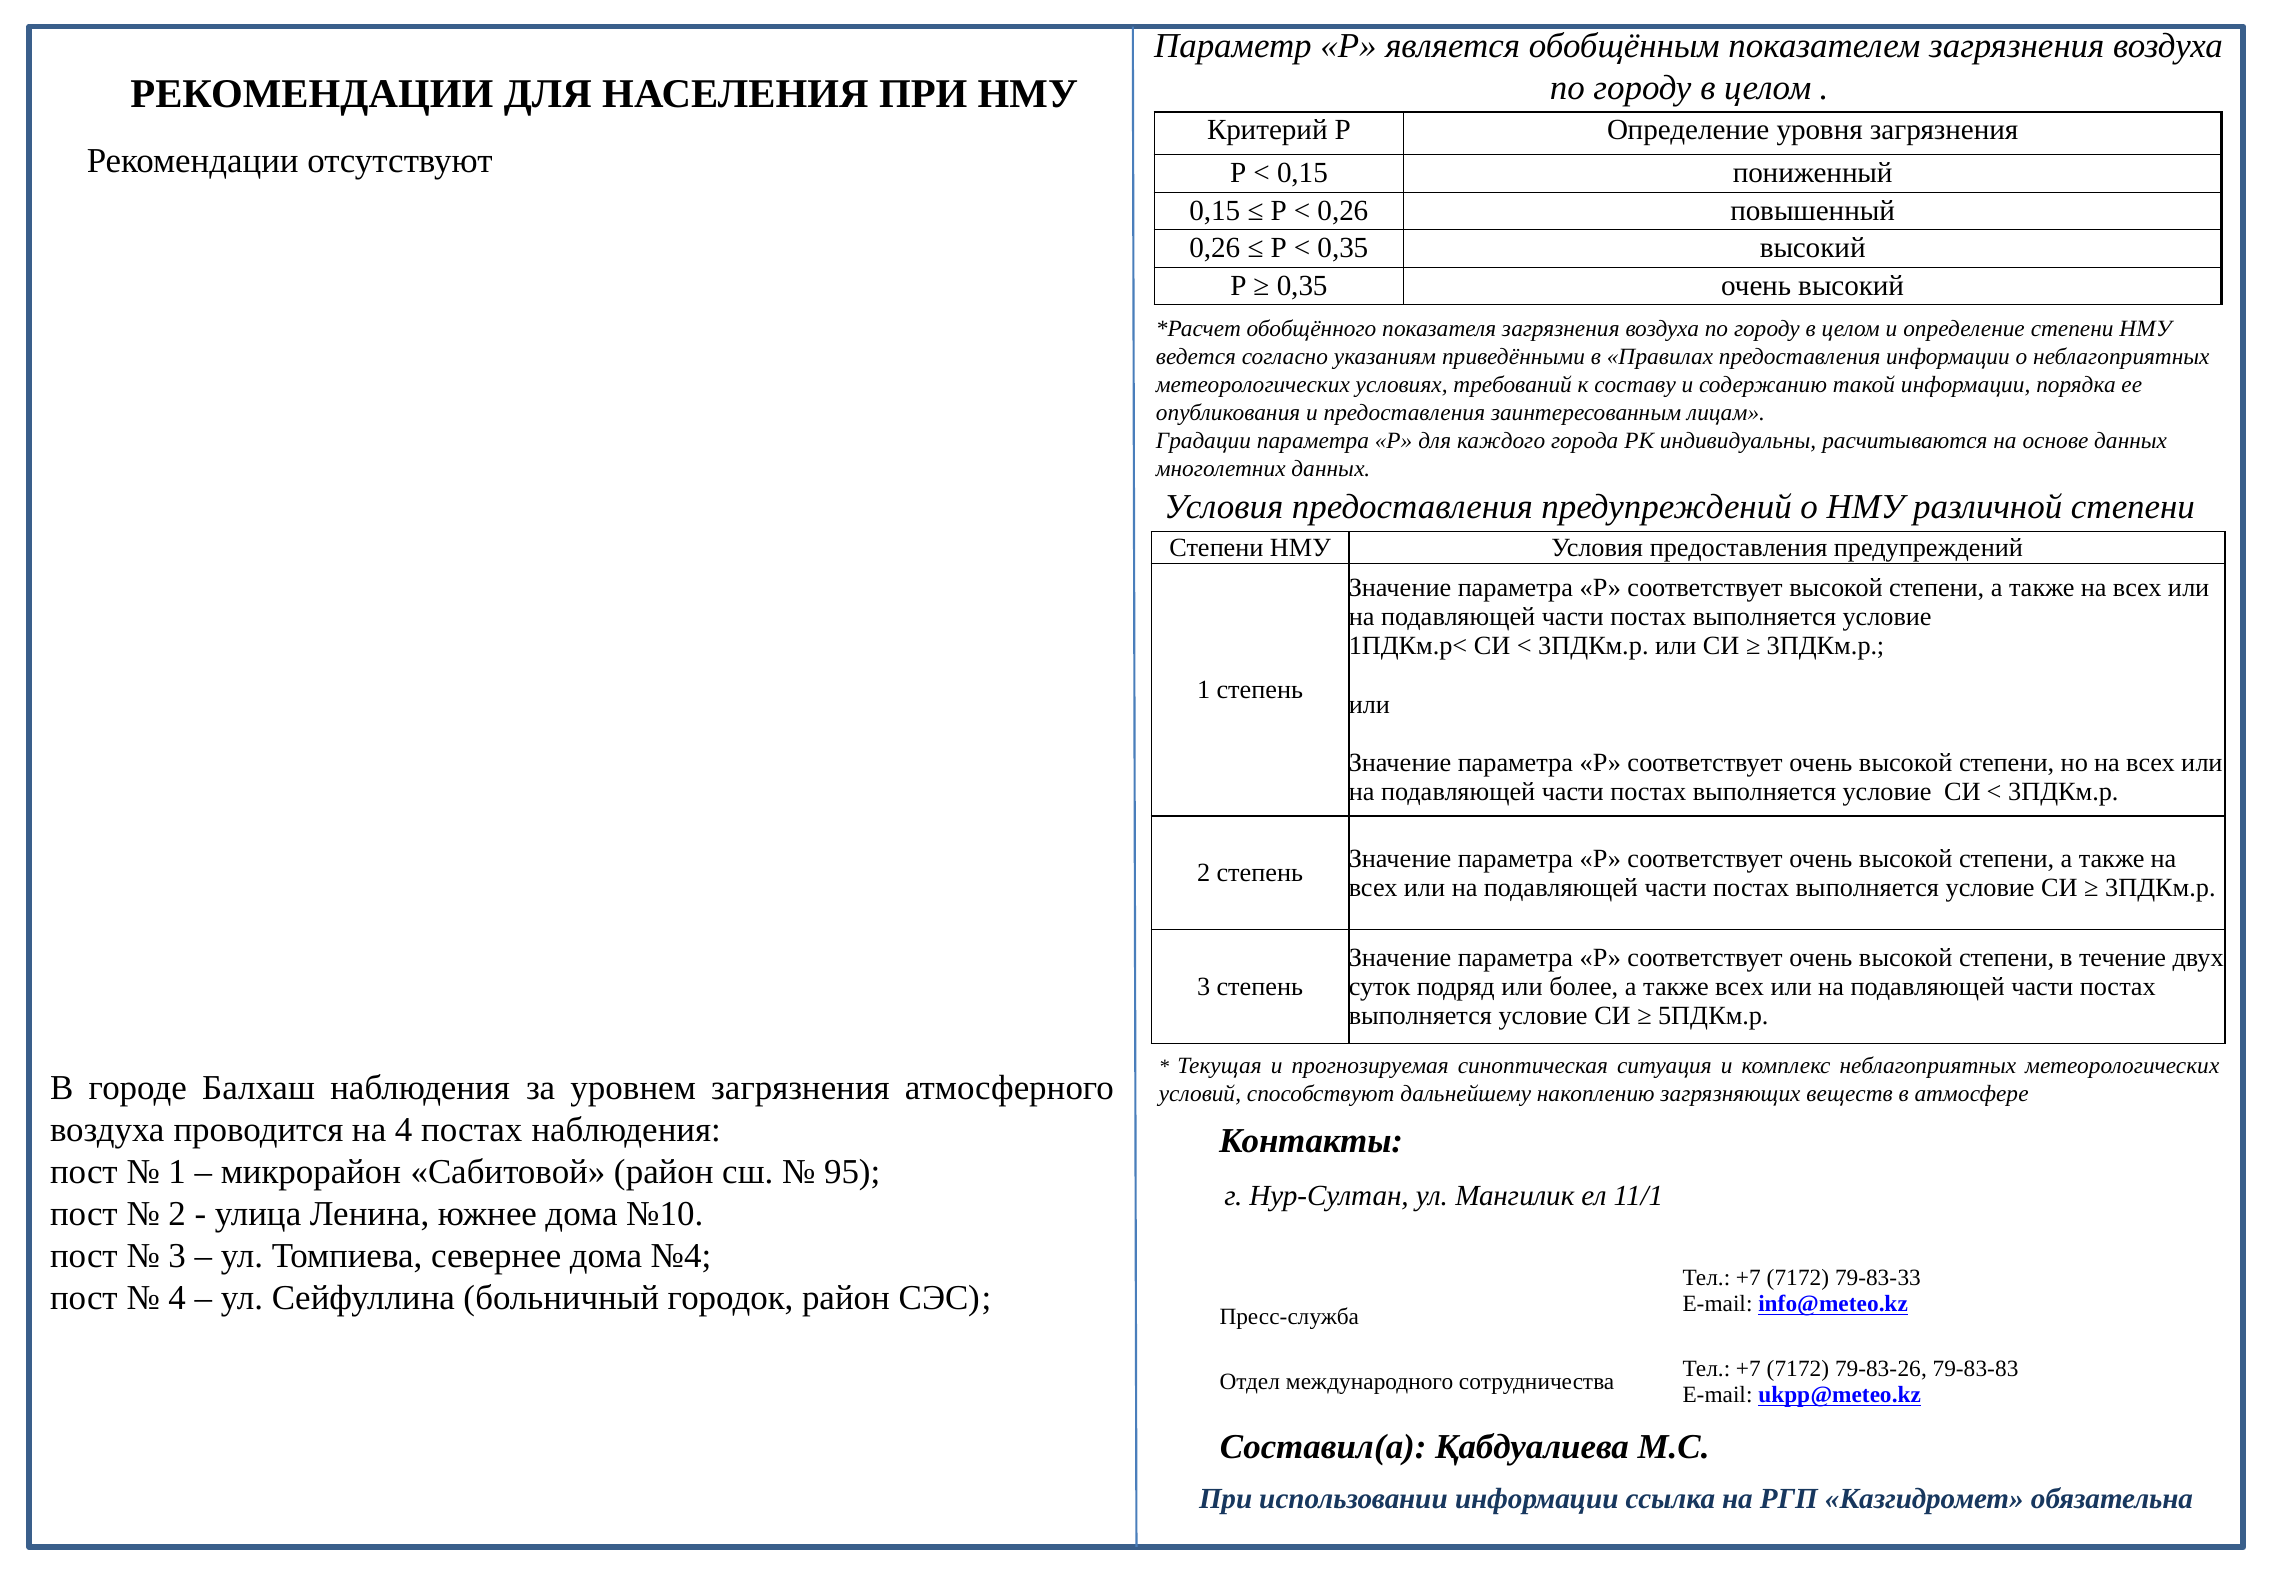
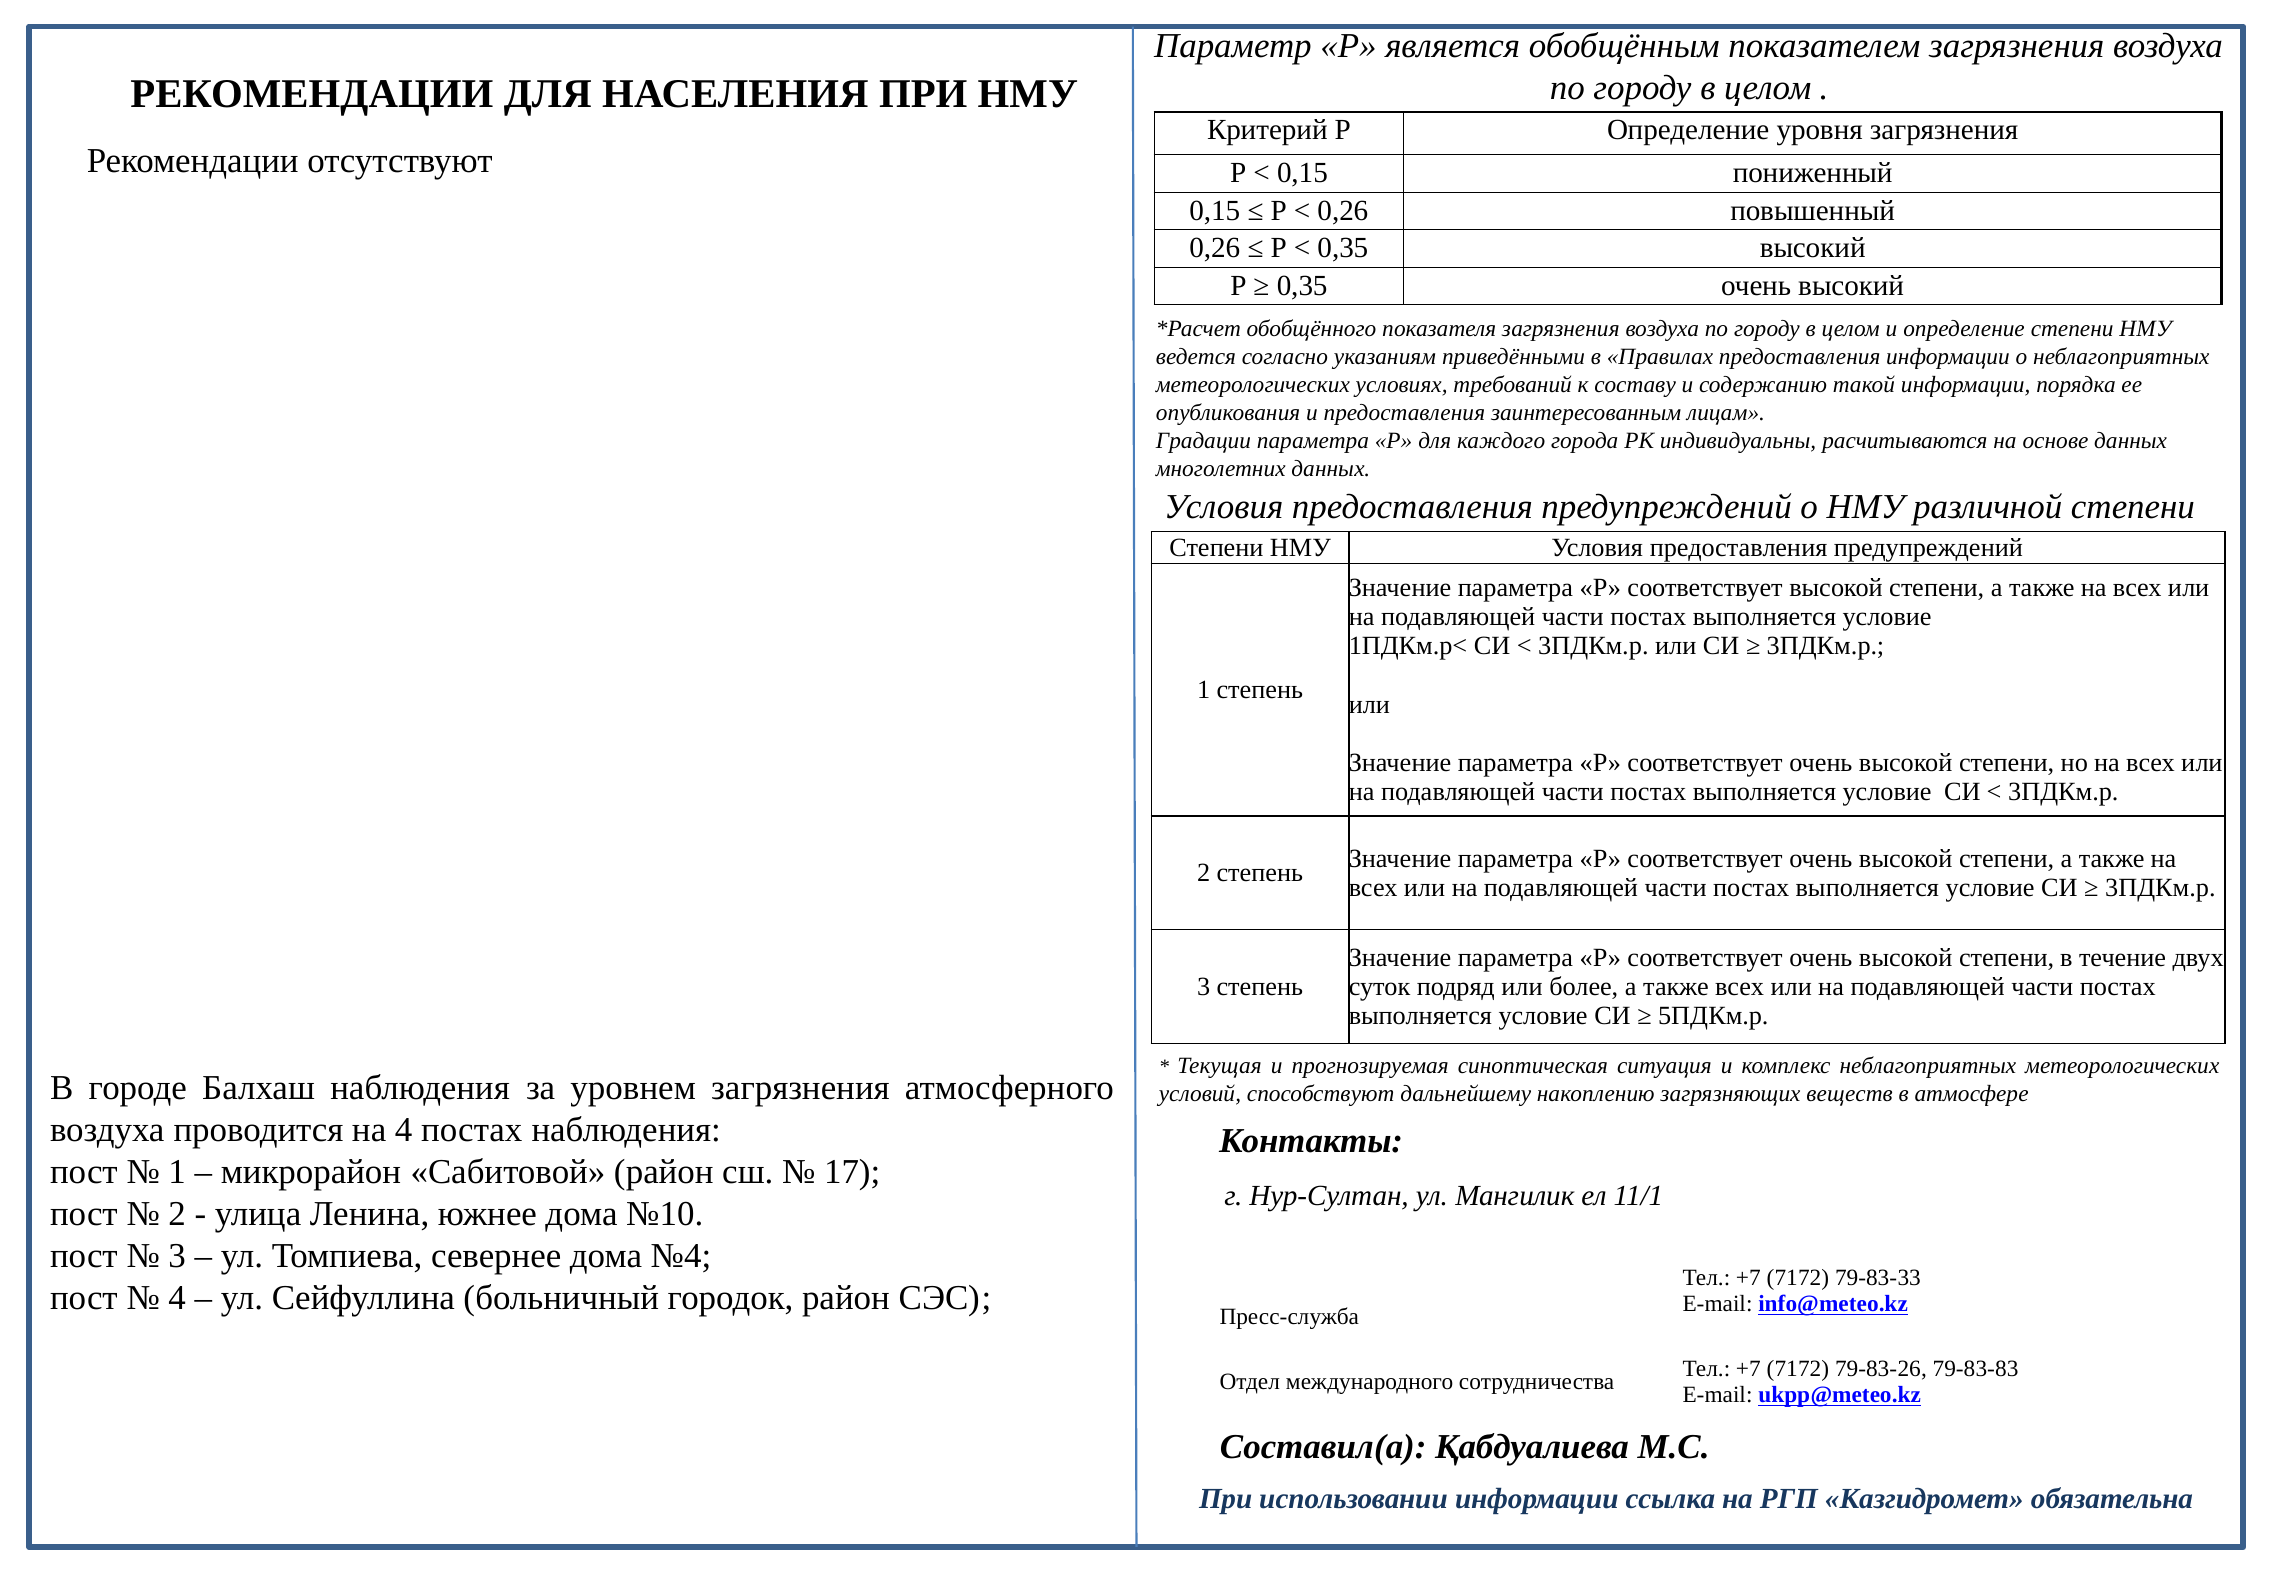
95: 95 -> 17
